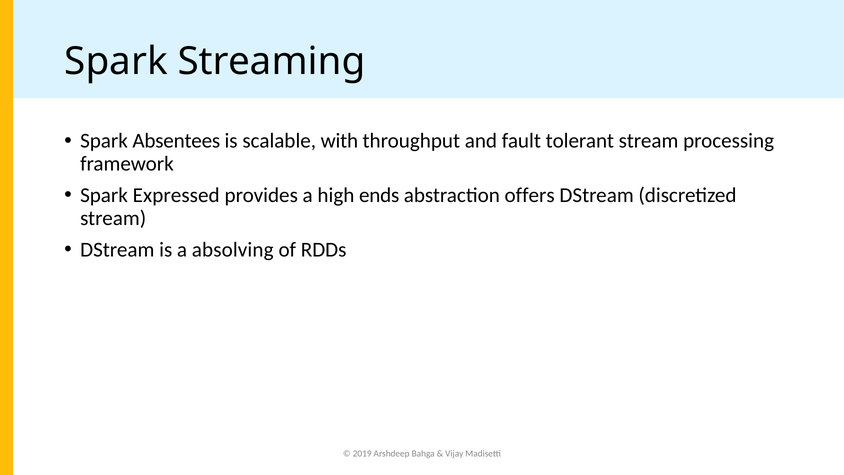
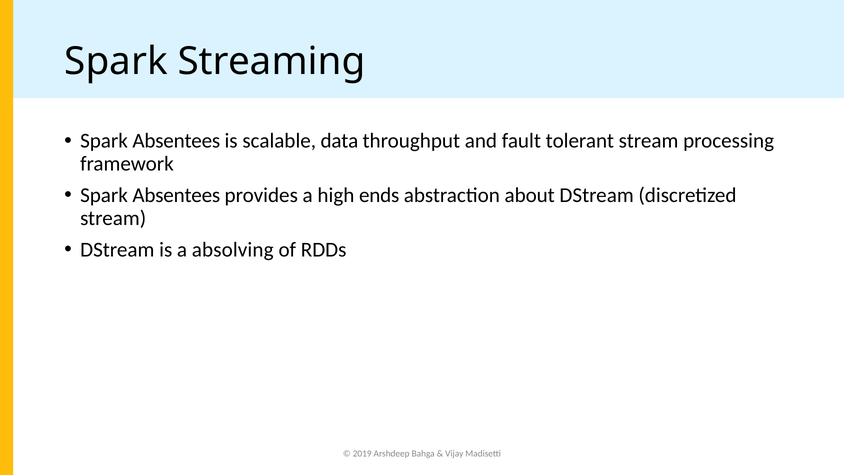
with: with -> data
Expressed at (176, 195): Expressed -> Absentees
offers: offers -> about
